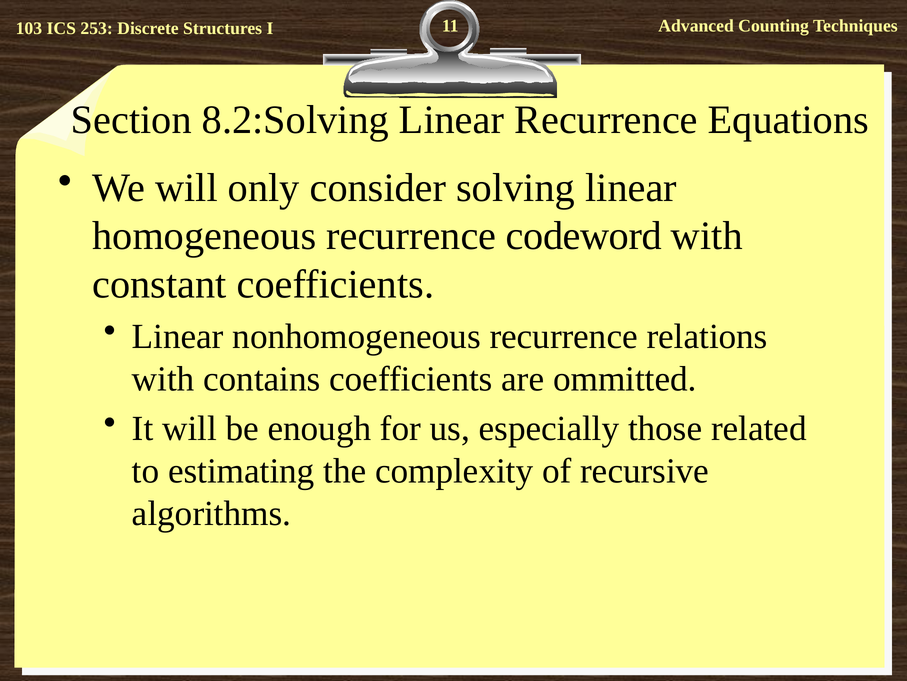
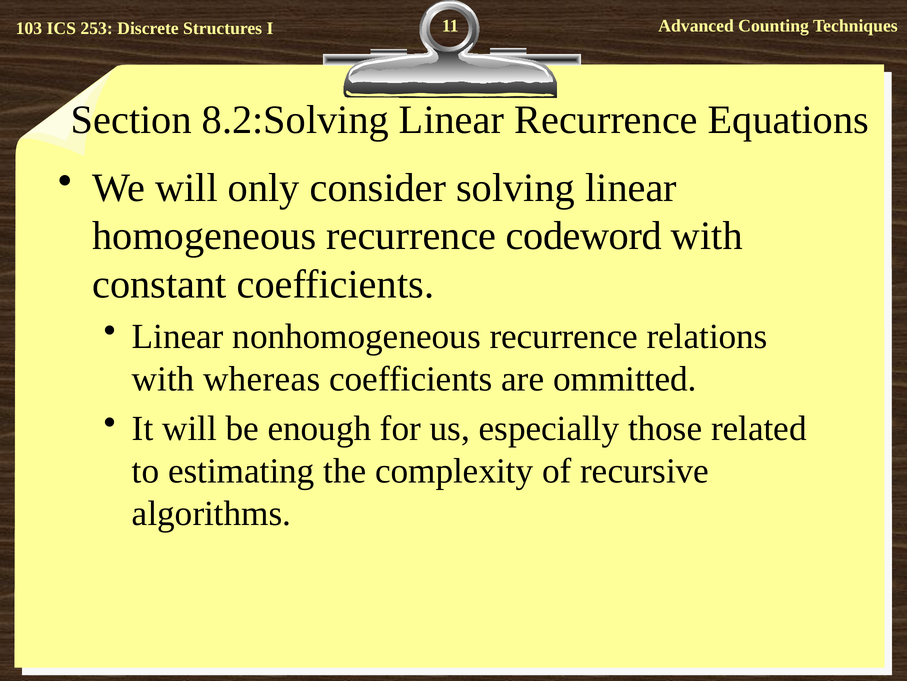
contains: contains -> whereas
